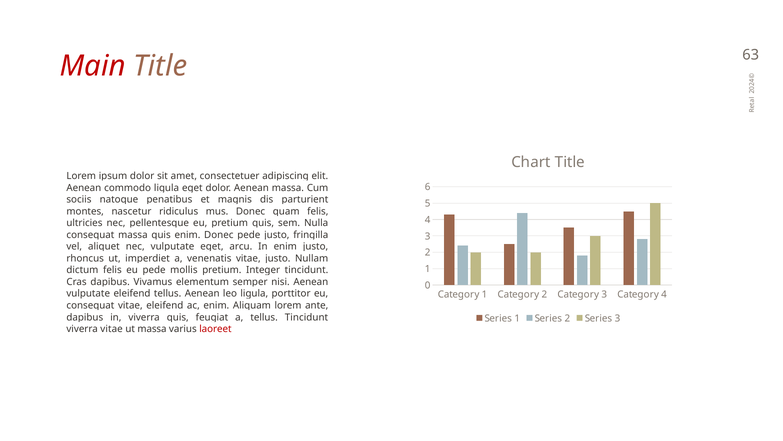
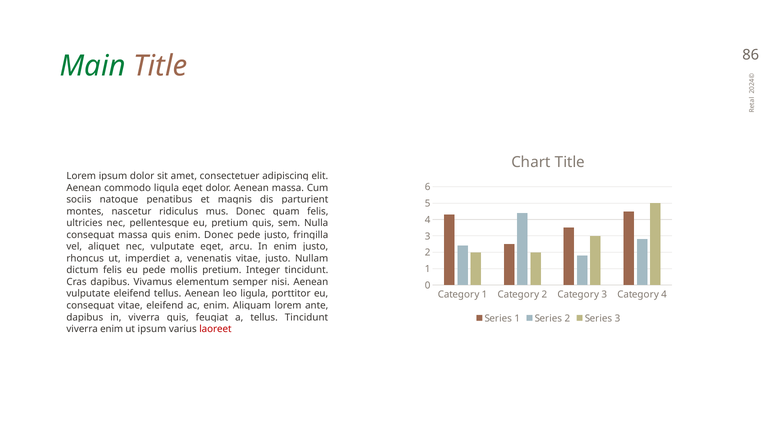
Main colour: red -> green
63: 63 -> 86
viverra vitae: vitae -> enim
ut massa: massa -> ipsum
